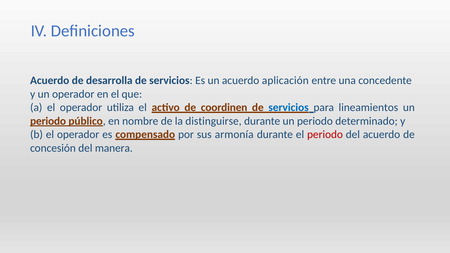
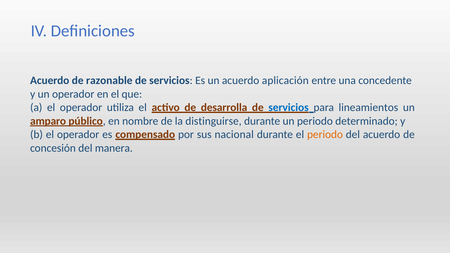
desarrolla: desarrolla -> razonable
coordinen: coordinen -> desarrolla
periodo at (48, 121): periodo -> amparo
armonía: armonía -> nacional
periodo at (325, 135) colour: red -> orange
